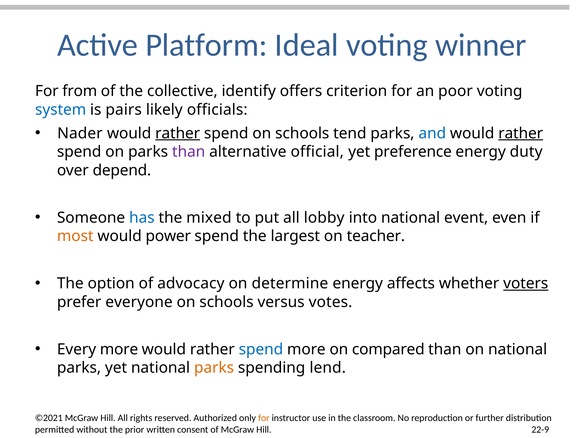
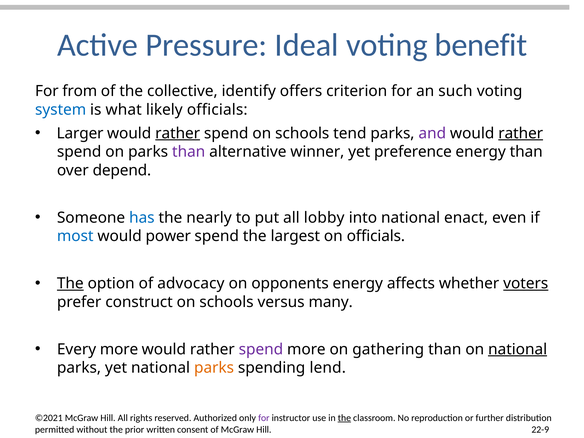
Platform: Platform -> Pressure
winner: winner -> benefit
poor: poor -> such
pairs: pairs -> what
Nader: Nader -> Larger
and colour: blue -> purple
official: official -> winner
energy duty: duty -> than
mixed: mixed -> nearly
event: event -> enact
most colour: orange -> blue
on teacher: teacher -> officials
The at (70, 283) underline: none -> present
determine: determine -> opponents
everyone: everyone -> construct
votes: votes -> many
spend at (261, 349) colour: blue -> purple
compared: compared -> gathering
national at (518, 349) underline: none -> present
for at (264, 418) colour: orange -> purple
the at (344, 418) underline: none -> present
